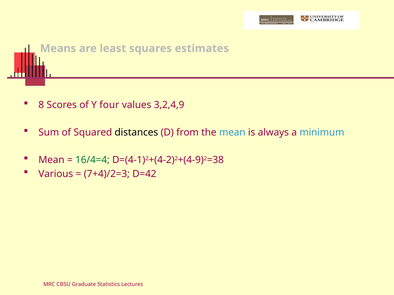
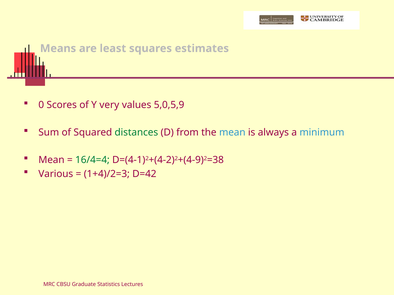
8: 8 -> 0
four: four -> very
3,2,4,9: 3,2,4,9 -> 5,0,5,9
distances colour: black -> green
7+4)/2=3: 7+4)/2=3 -> 1+4)/2=3
